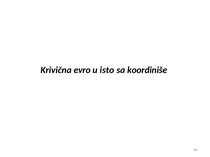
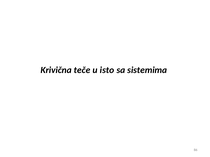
evro: evro -> teče
koordiniše: koordiniše -> sistemima
